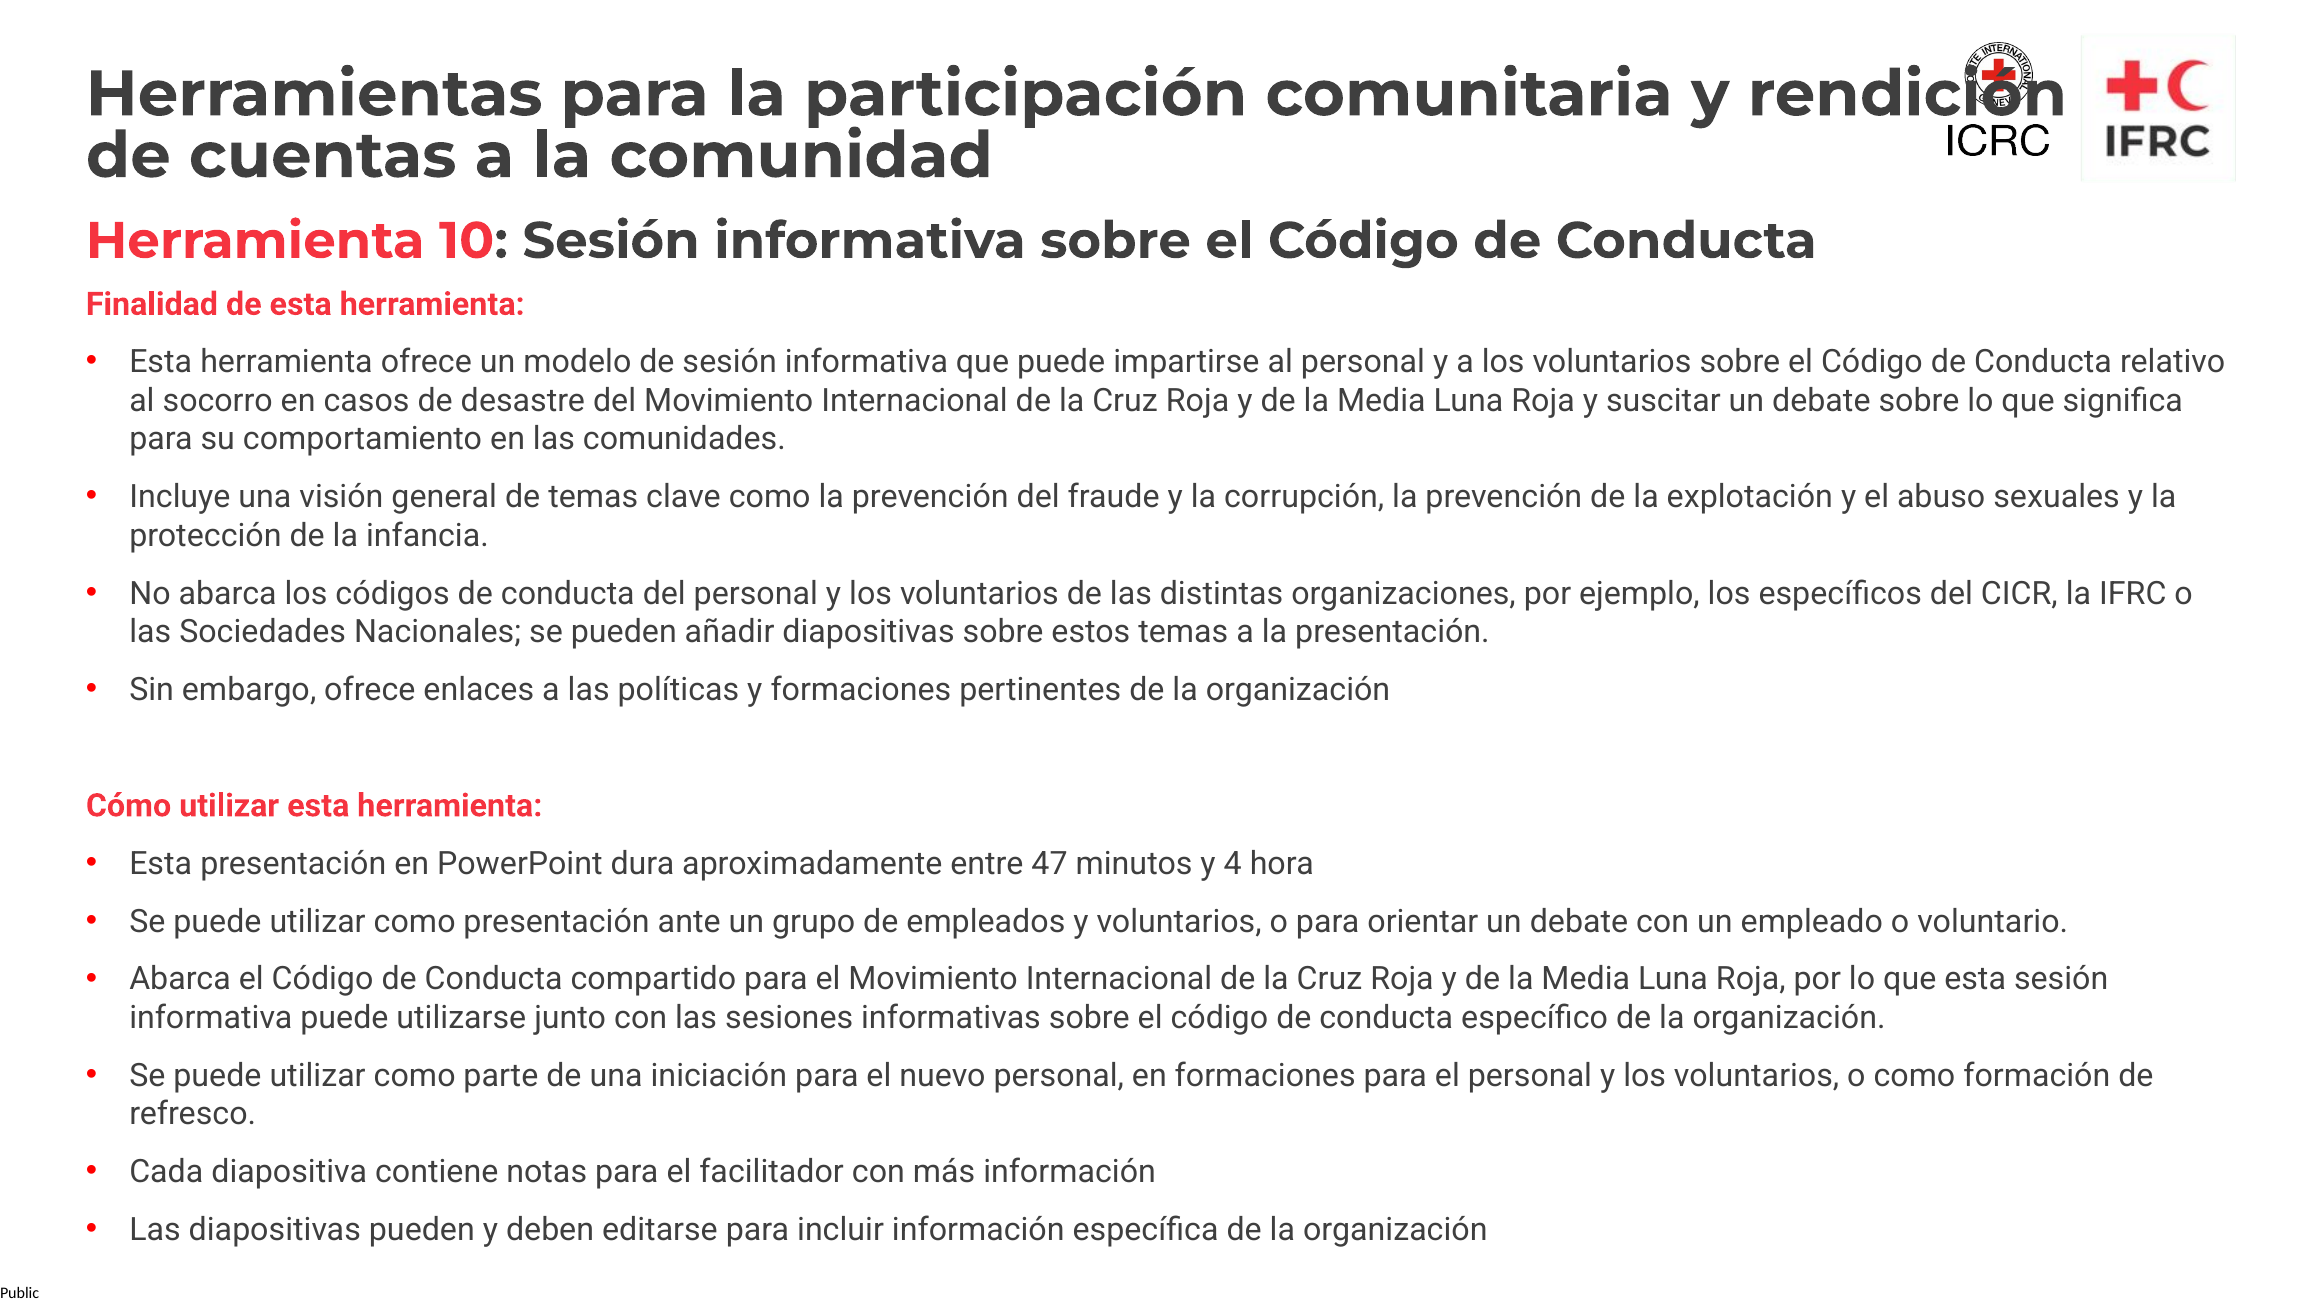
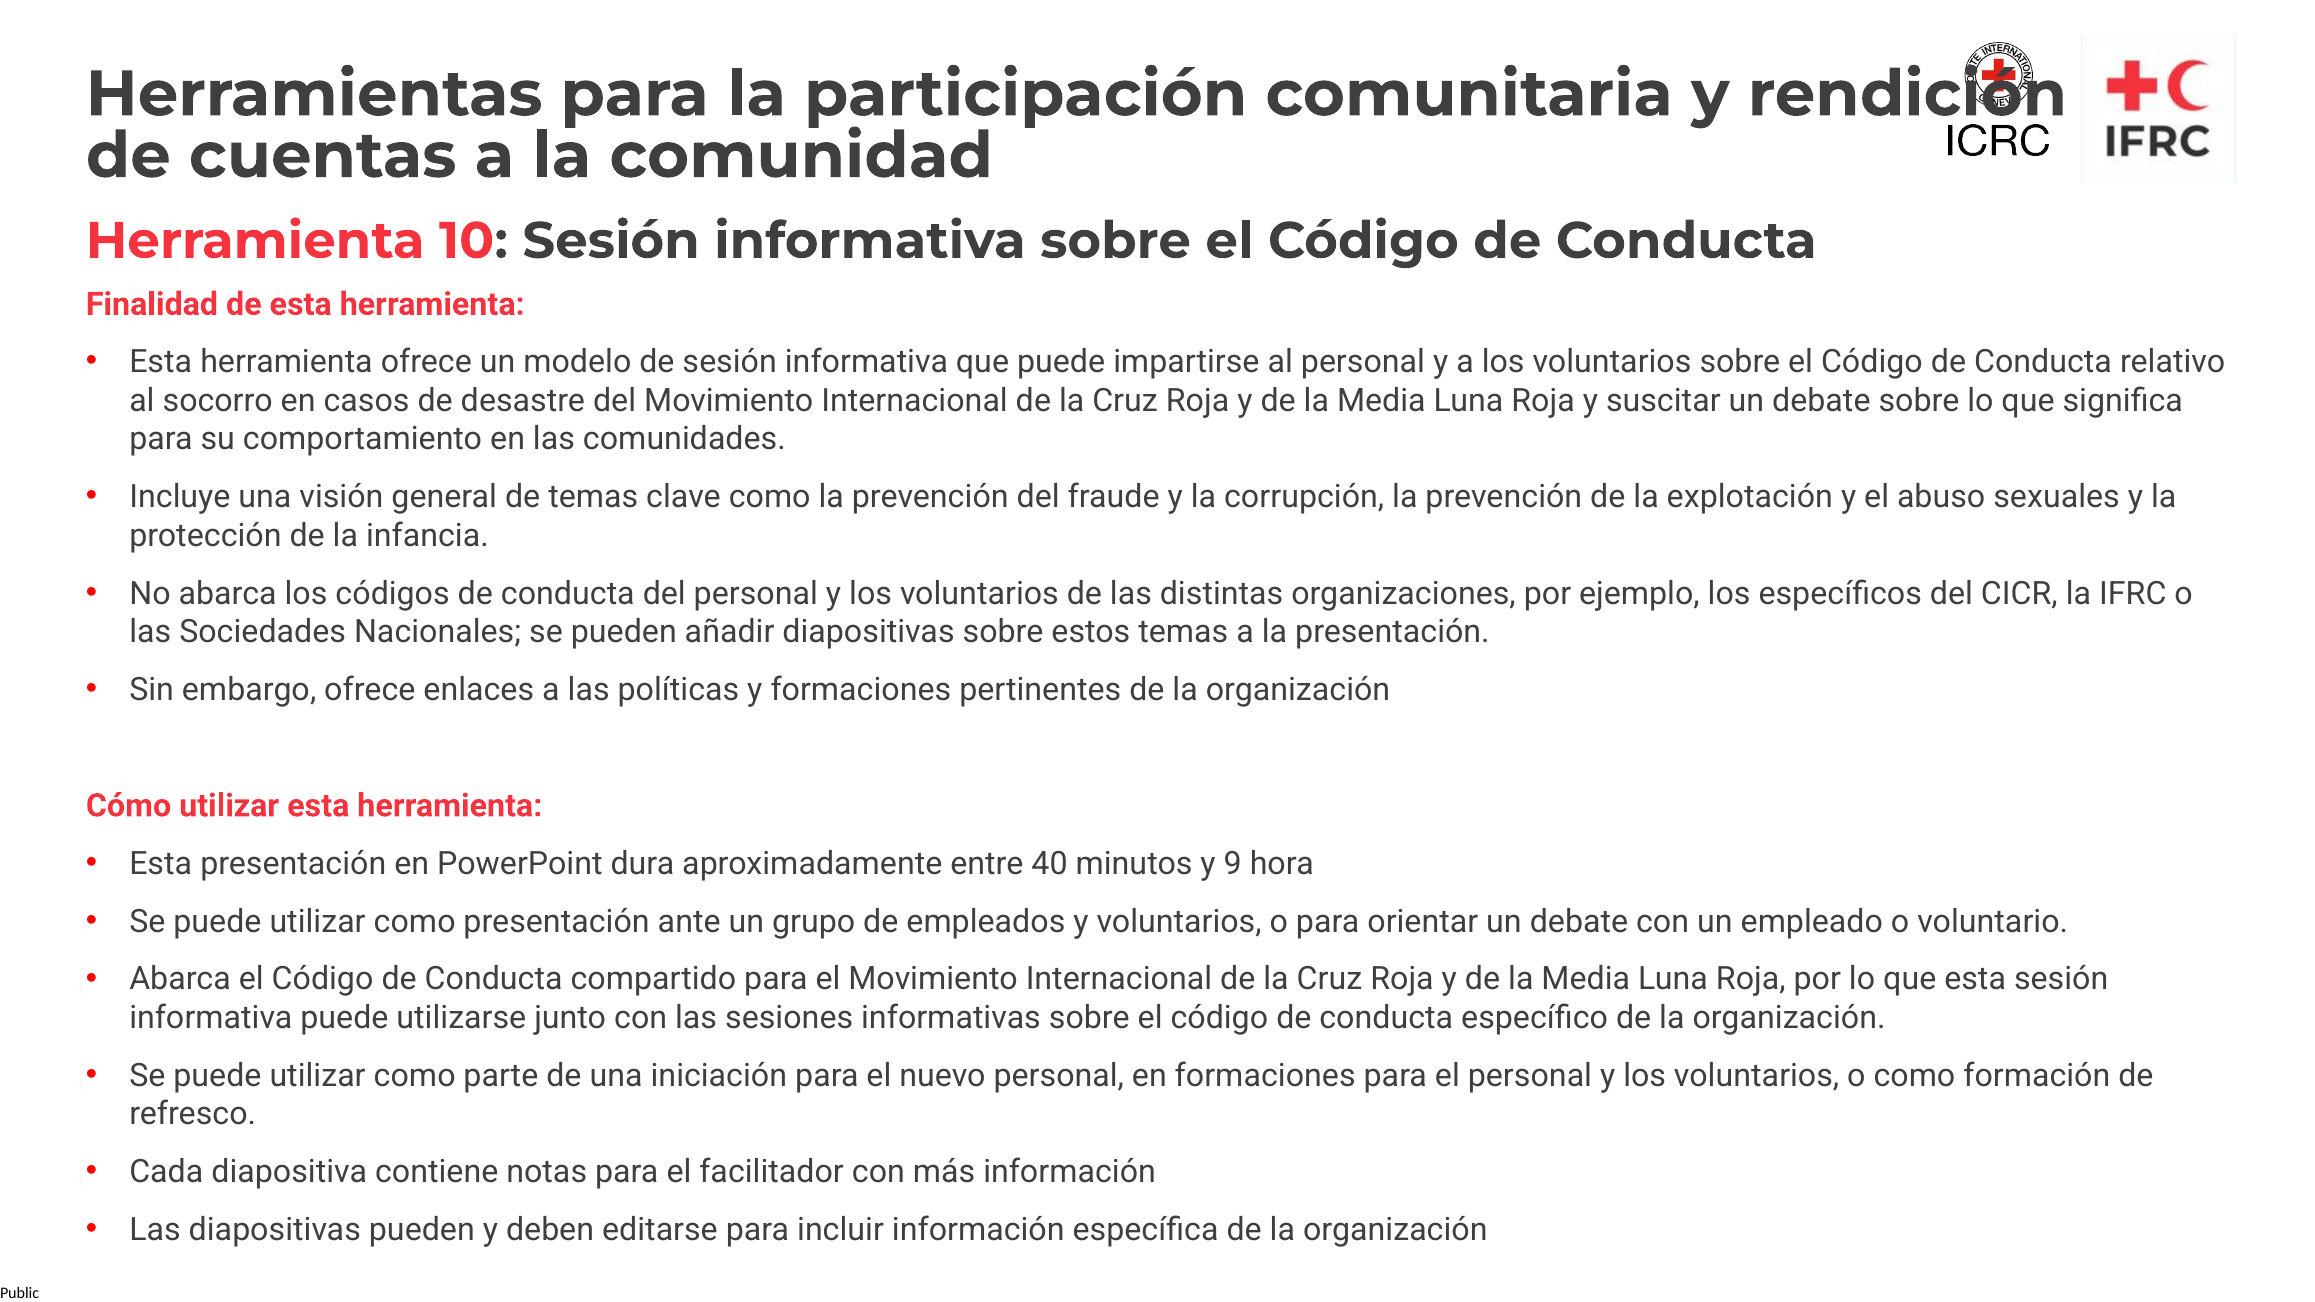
47: 47 -> 40
4: 4 -> 9
